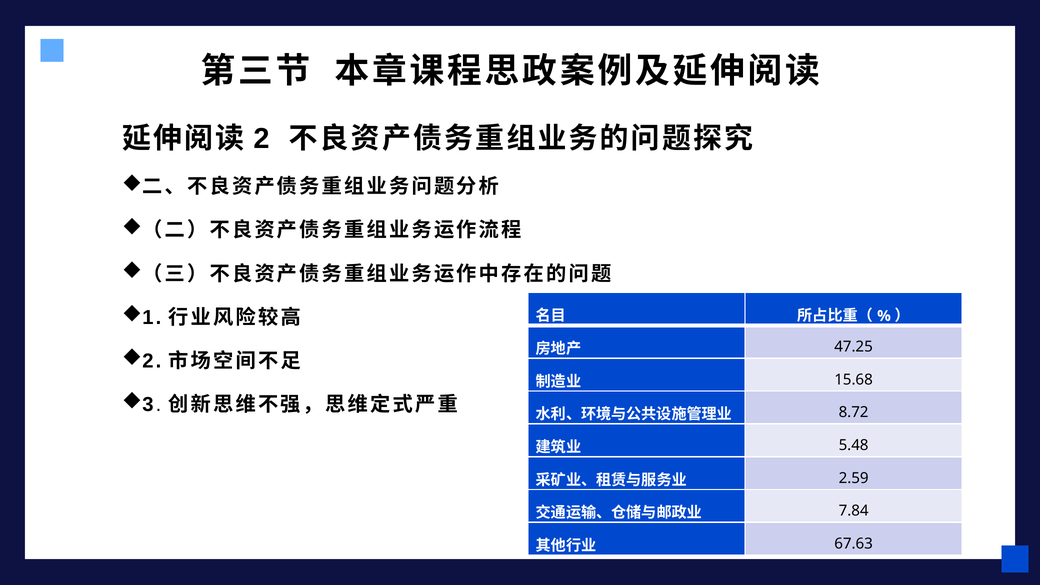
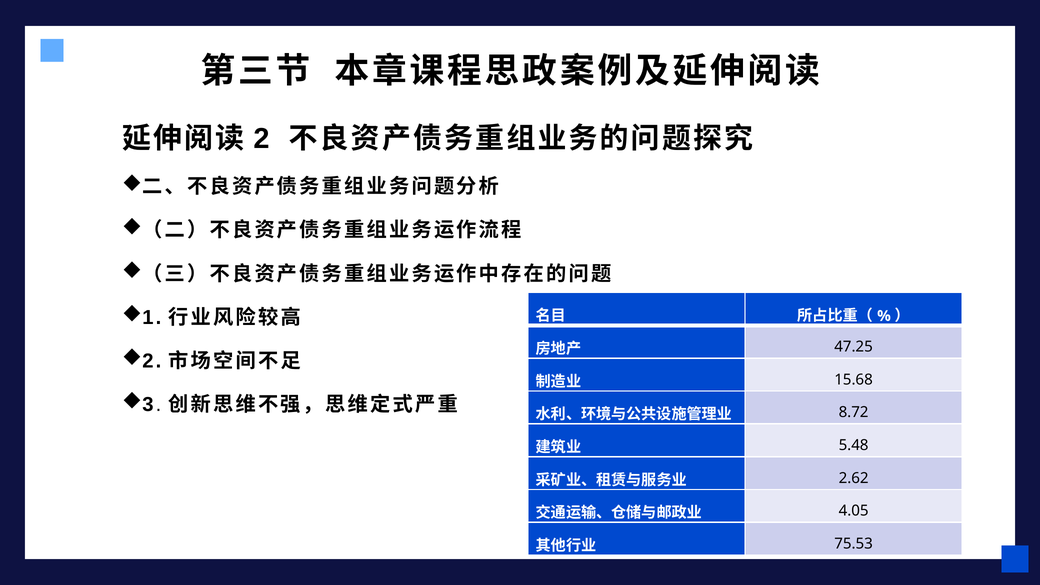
2.59: 2.59 -> 2.62
7.84: 7.84 -> 4.05
67.63: 67.63 -> 75.53
